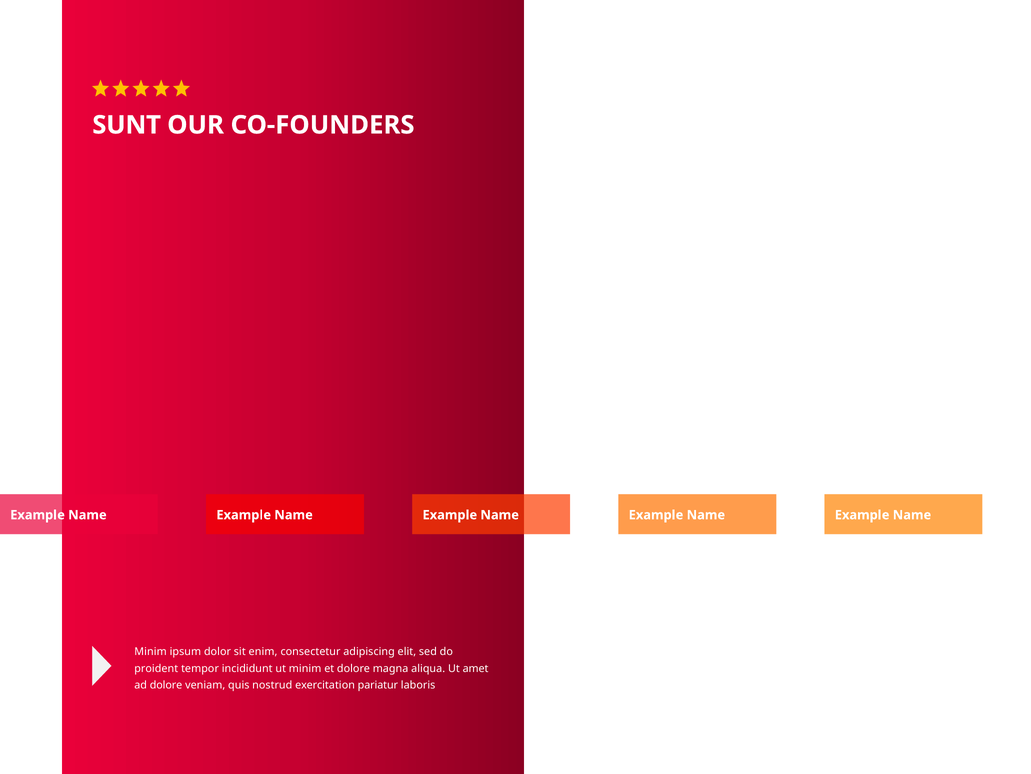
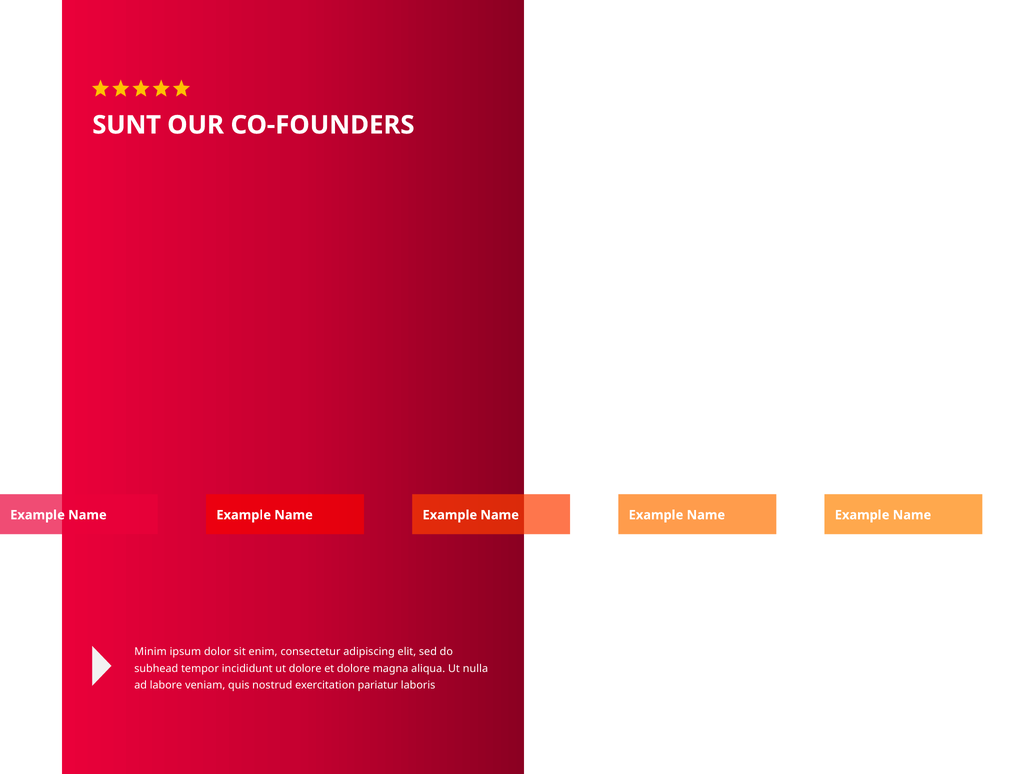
proident: proident -> subhead
ut minim: minim -> dolore
amet: amet -> nulla
ad dolore: dolore -> labore
